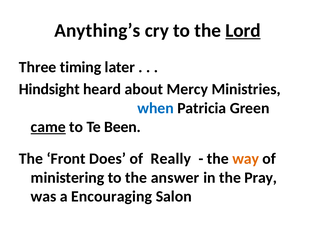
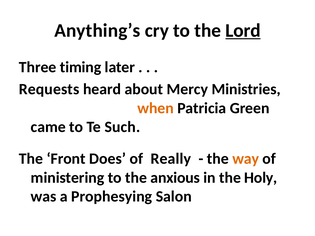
Hindsight: Hindsight -> Requests
when colour: blue -> orange
came underline: present -> none
Been: Been -> Such
answer: answer -> anxious
Pray: Pray -> Holy
Encouraging: Encouraging -> Prophesying
